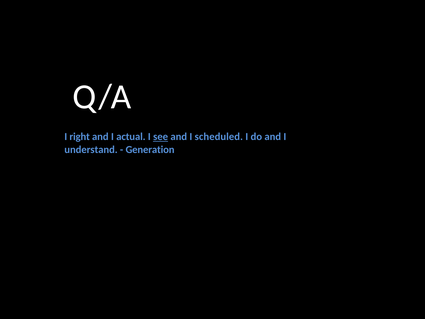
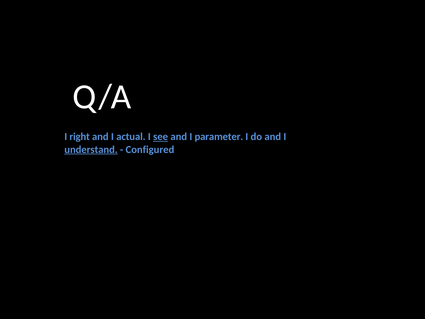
scheduled: scheduled -> parameter
understand underline: none -> present
Generation: Generation -> Configured
